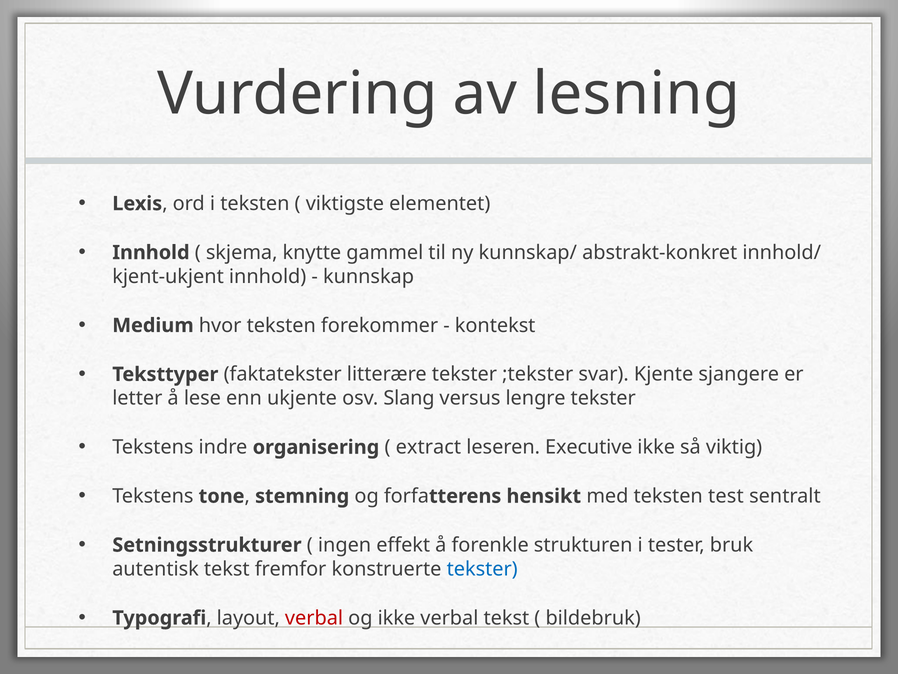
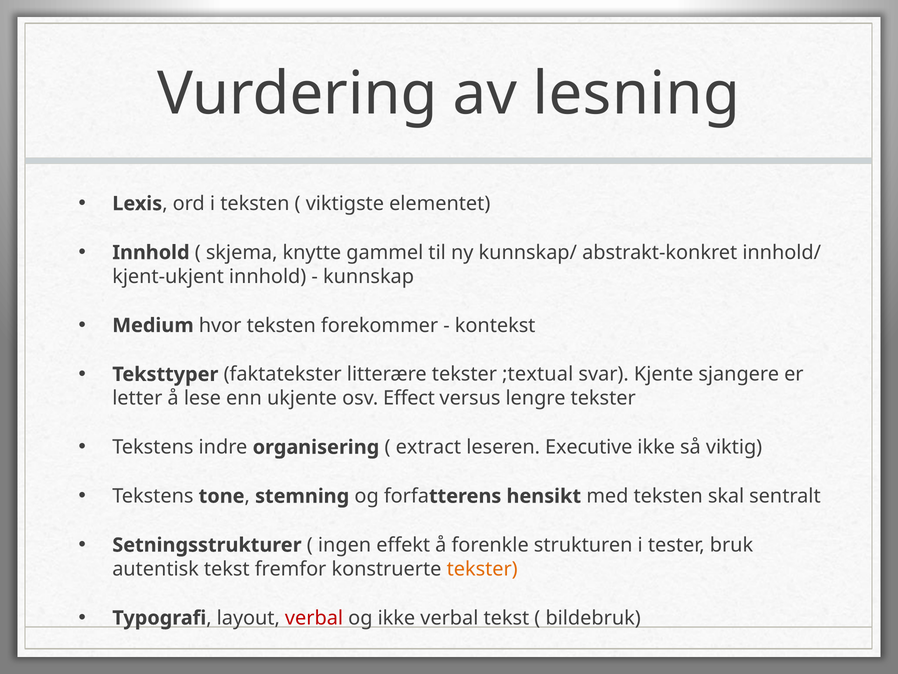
;tekster: ;tekster -> ;textual
Slang: Slang -> Effect
test: test -> skal
tekster at (482, 569) colour: blue -> orange
